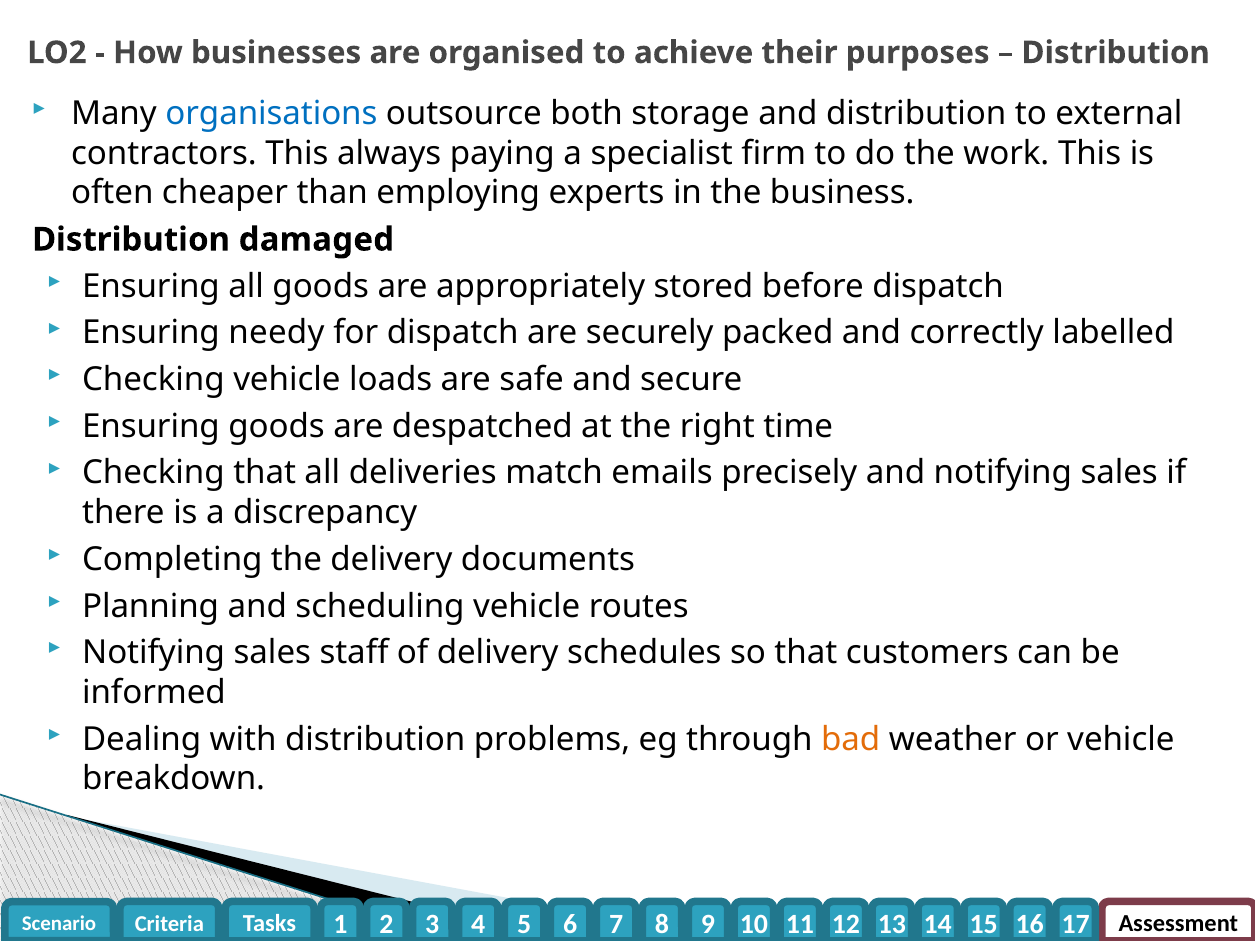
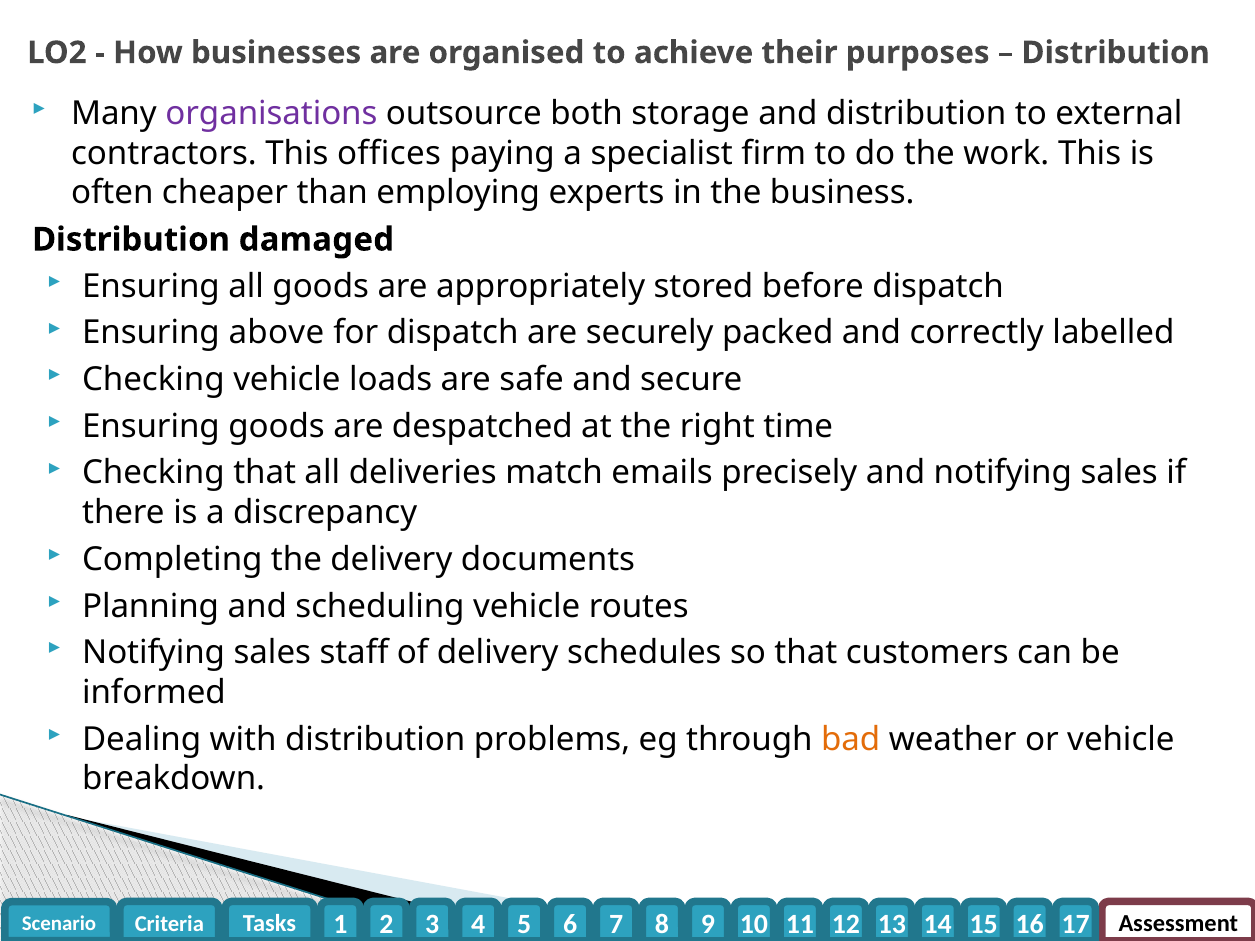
organisations colour: blue -> purple
always: always -> offices
needy: needy -> above
